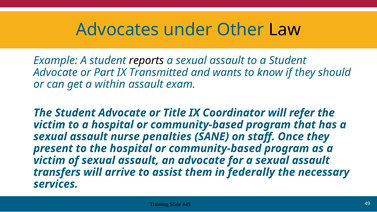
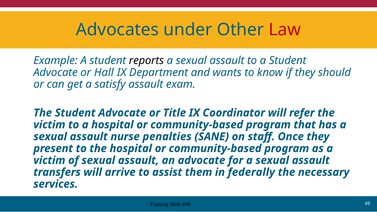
Law colour: black -> red
Part: Part -> Hall
Transmitted: Transmitted -> Department
within: within -> satisfy
